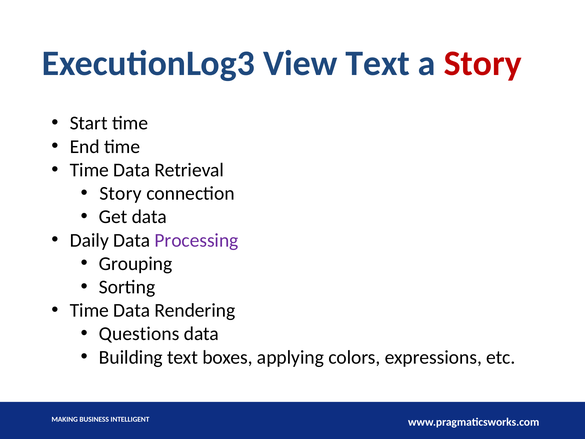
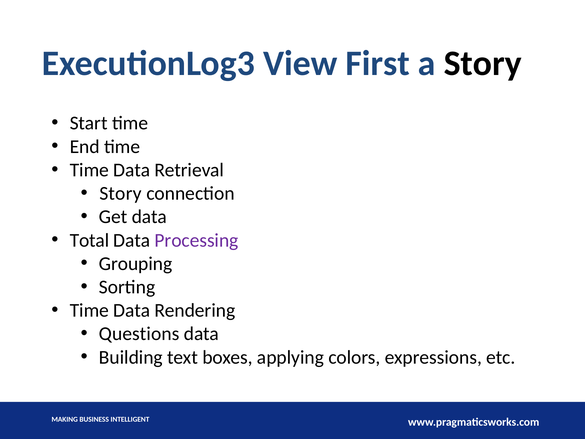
View Text: Text -> First
Story at (483, 63) colour: red -> black
Daily: Daily -> Total
